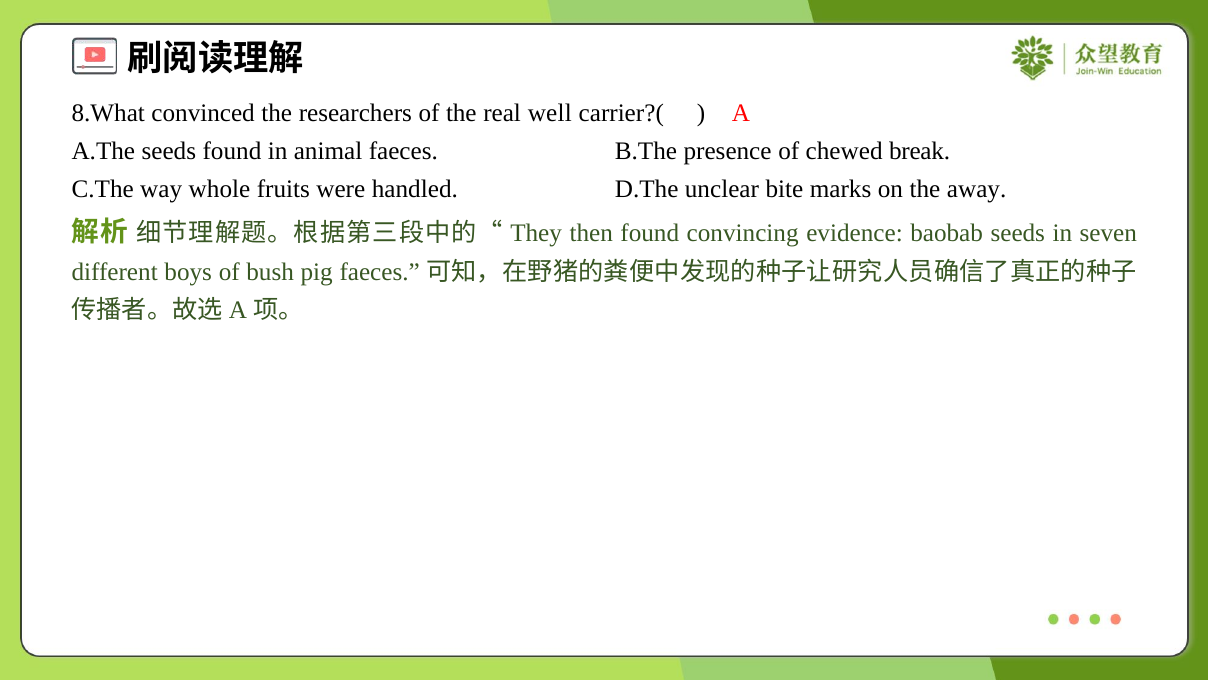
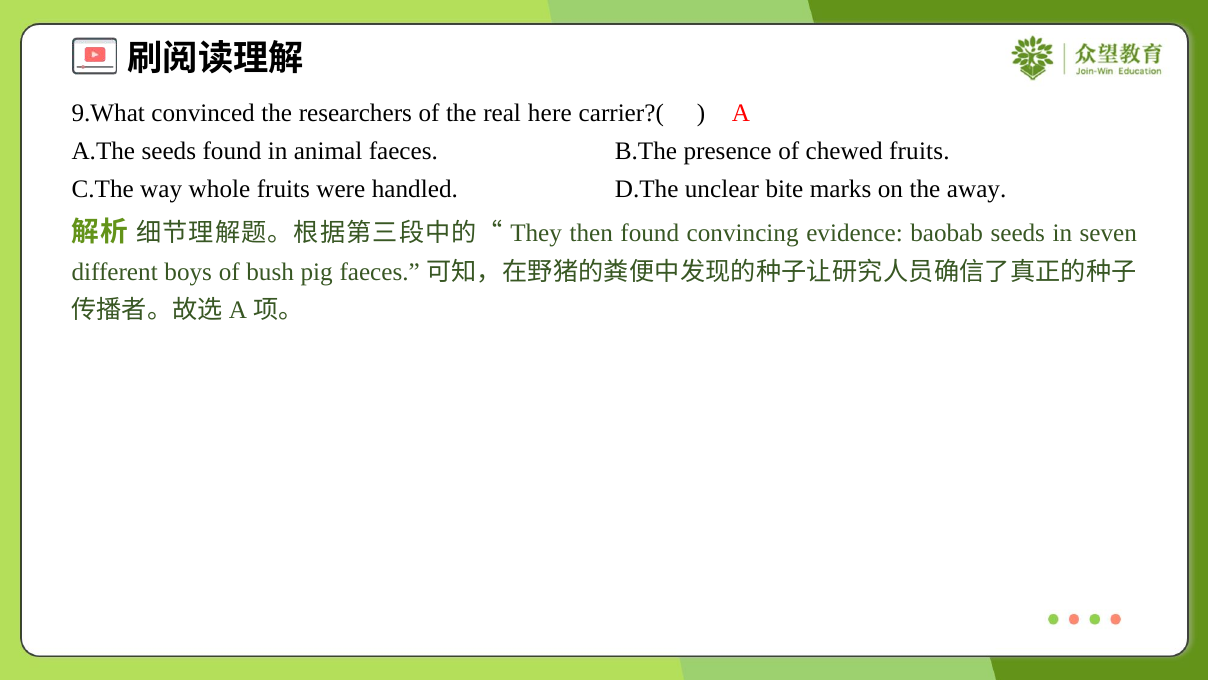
8.What: 8.What -> 9.What
well: well -> here
chewed break: break -> fruits
